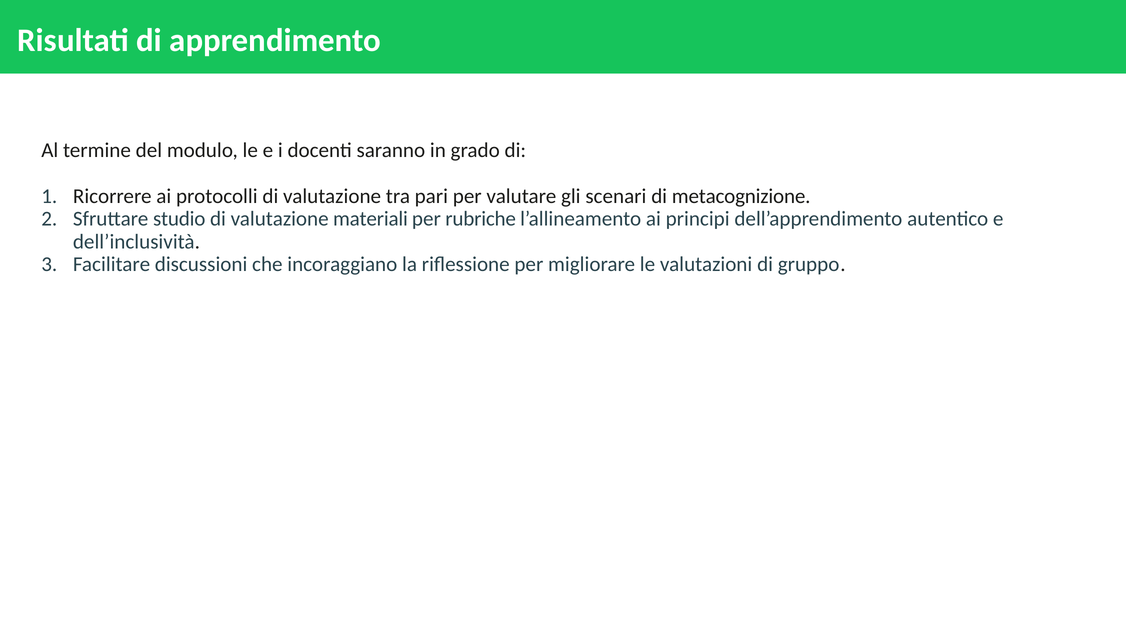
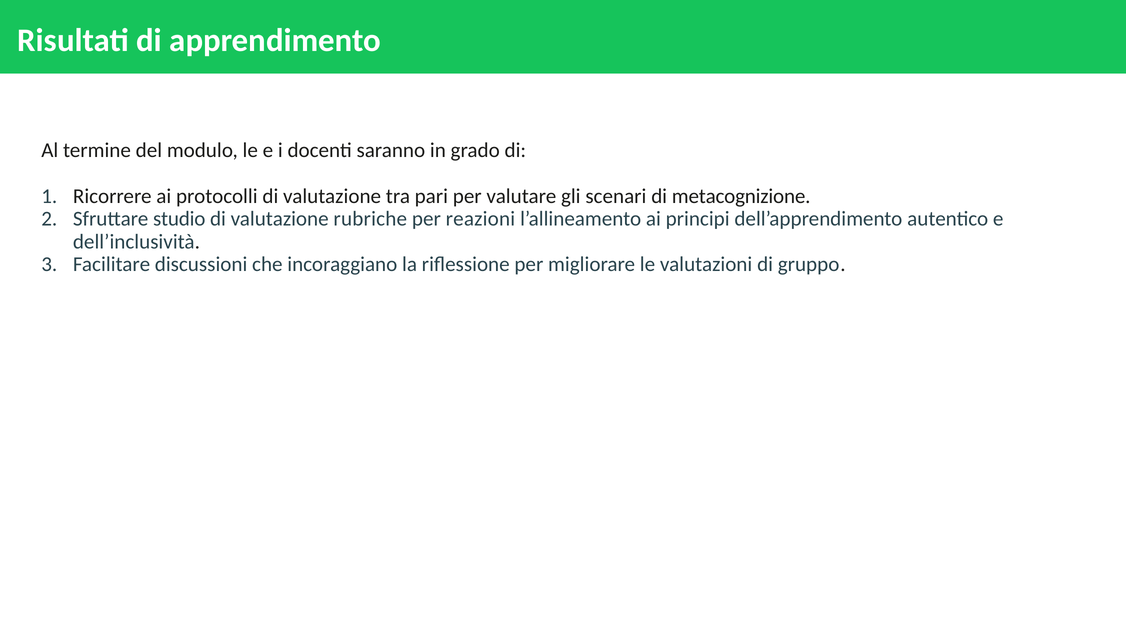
materiali: materiali -> rubriche
rubriche: rubriche -> reazioni
